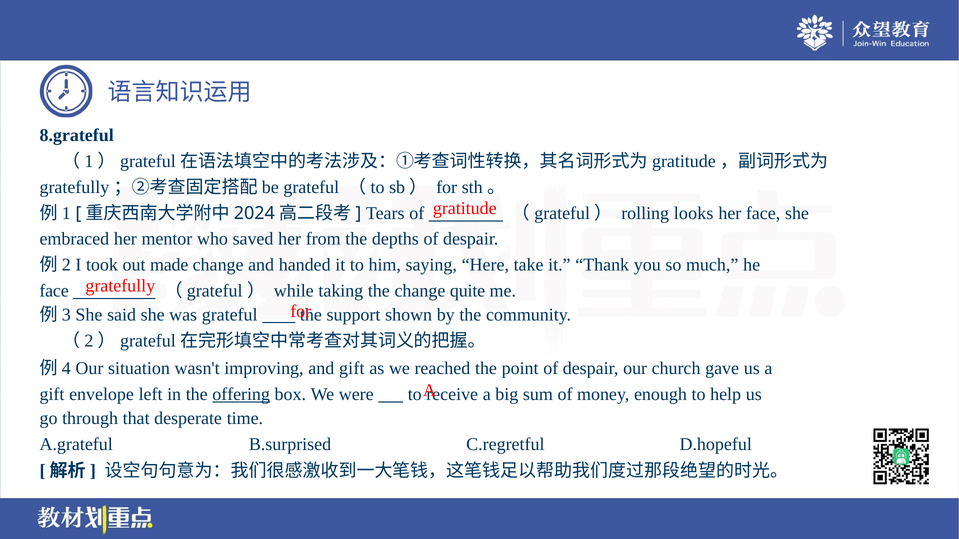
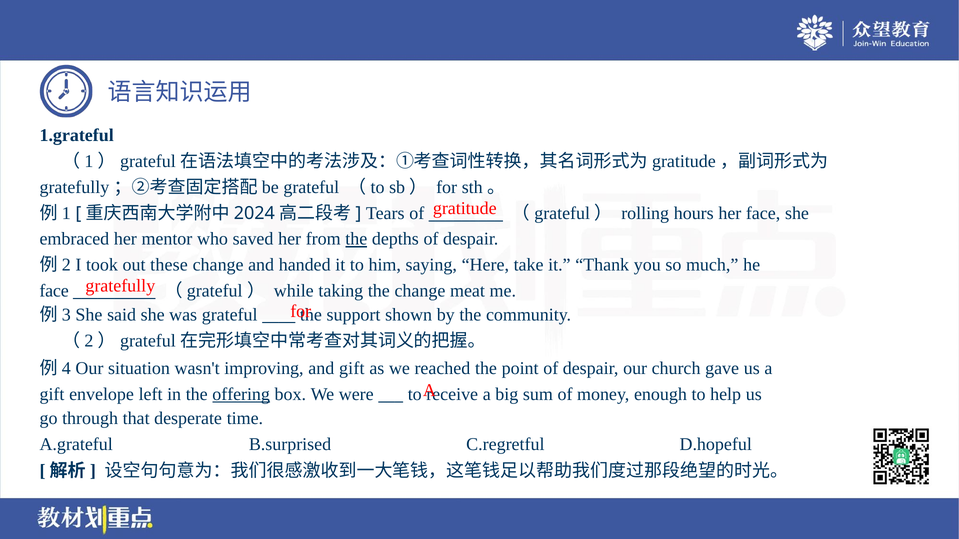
8.grateful: 8.grateful -> 1.grateful
looks: looks -> hours
the at (356, 239) underline: none -> present
made: made -> these
quite: quite -> meat
